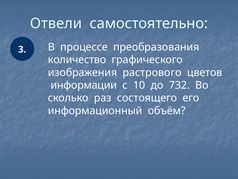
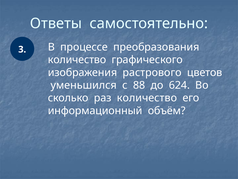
Отвели: Отвели -> Ответы
информации: информации -> уменьшился
10: 10 -> 88
732: 732 -> 624
раз состоящего: состоящего -> количество
